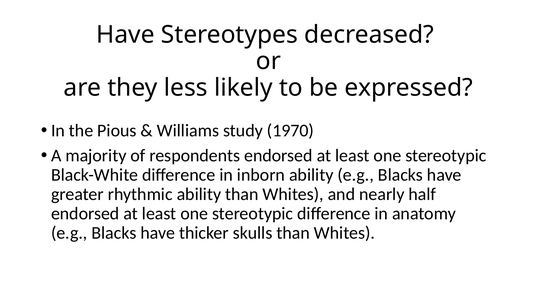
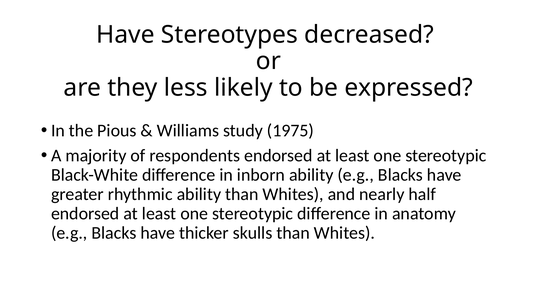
1970: 1970 -> 1975
